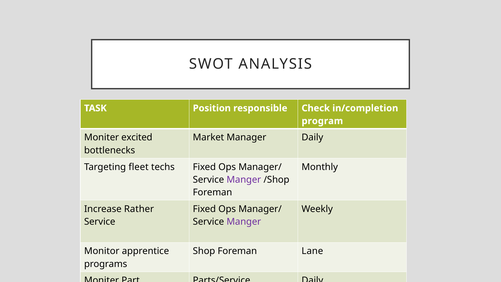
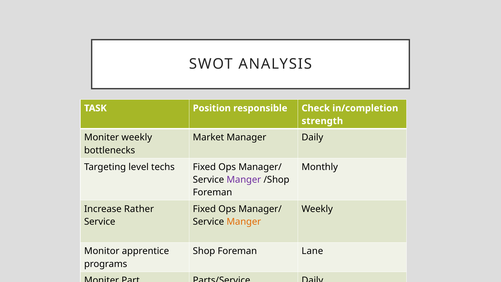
program: program -> strength
Moniter excited: excited -> weekly
fleet: fleet -> level
Manger at (244, 222) colour: purple -> orange
